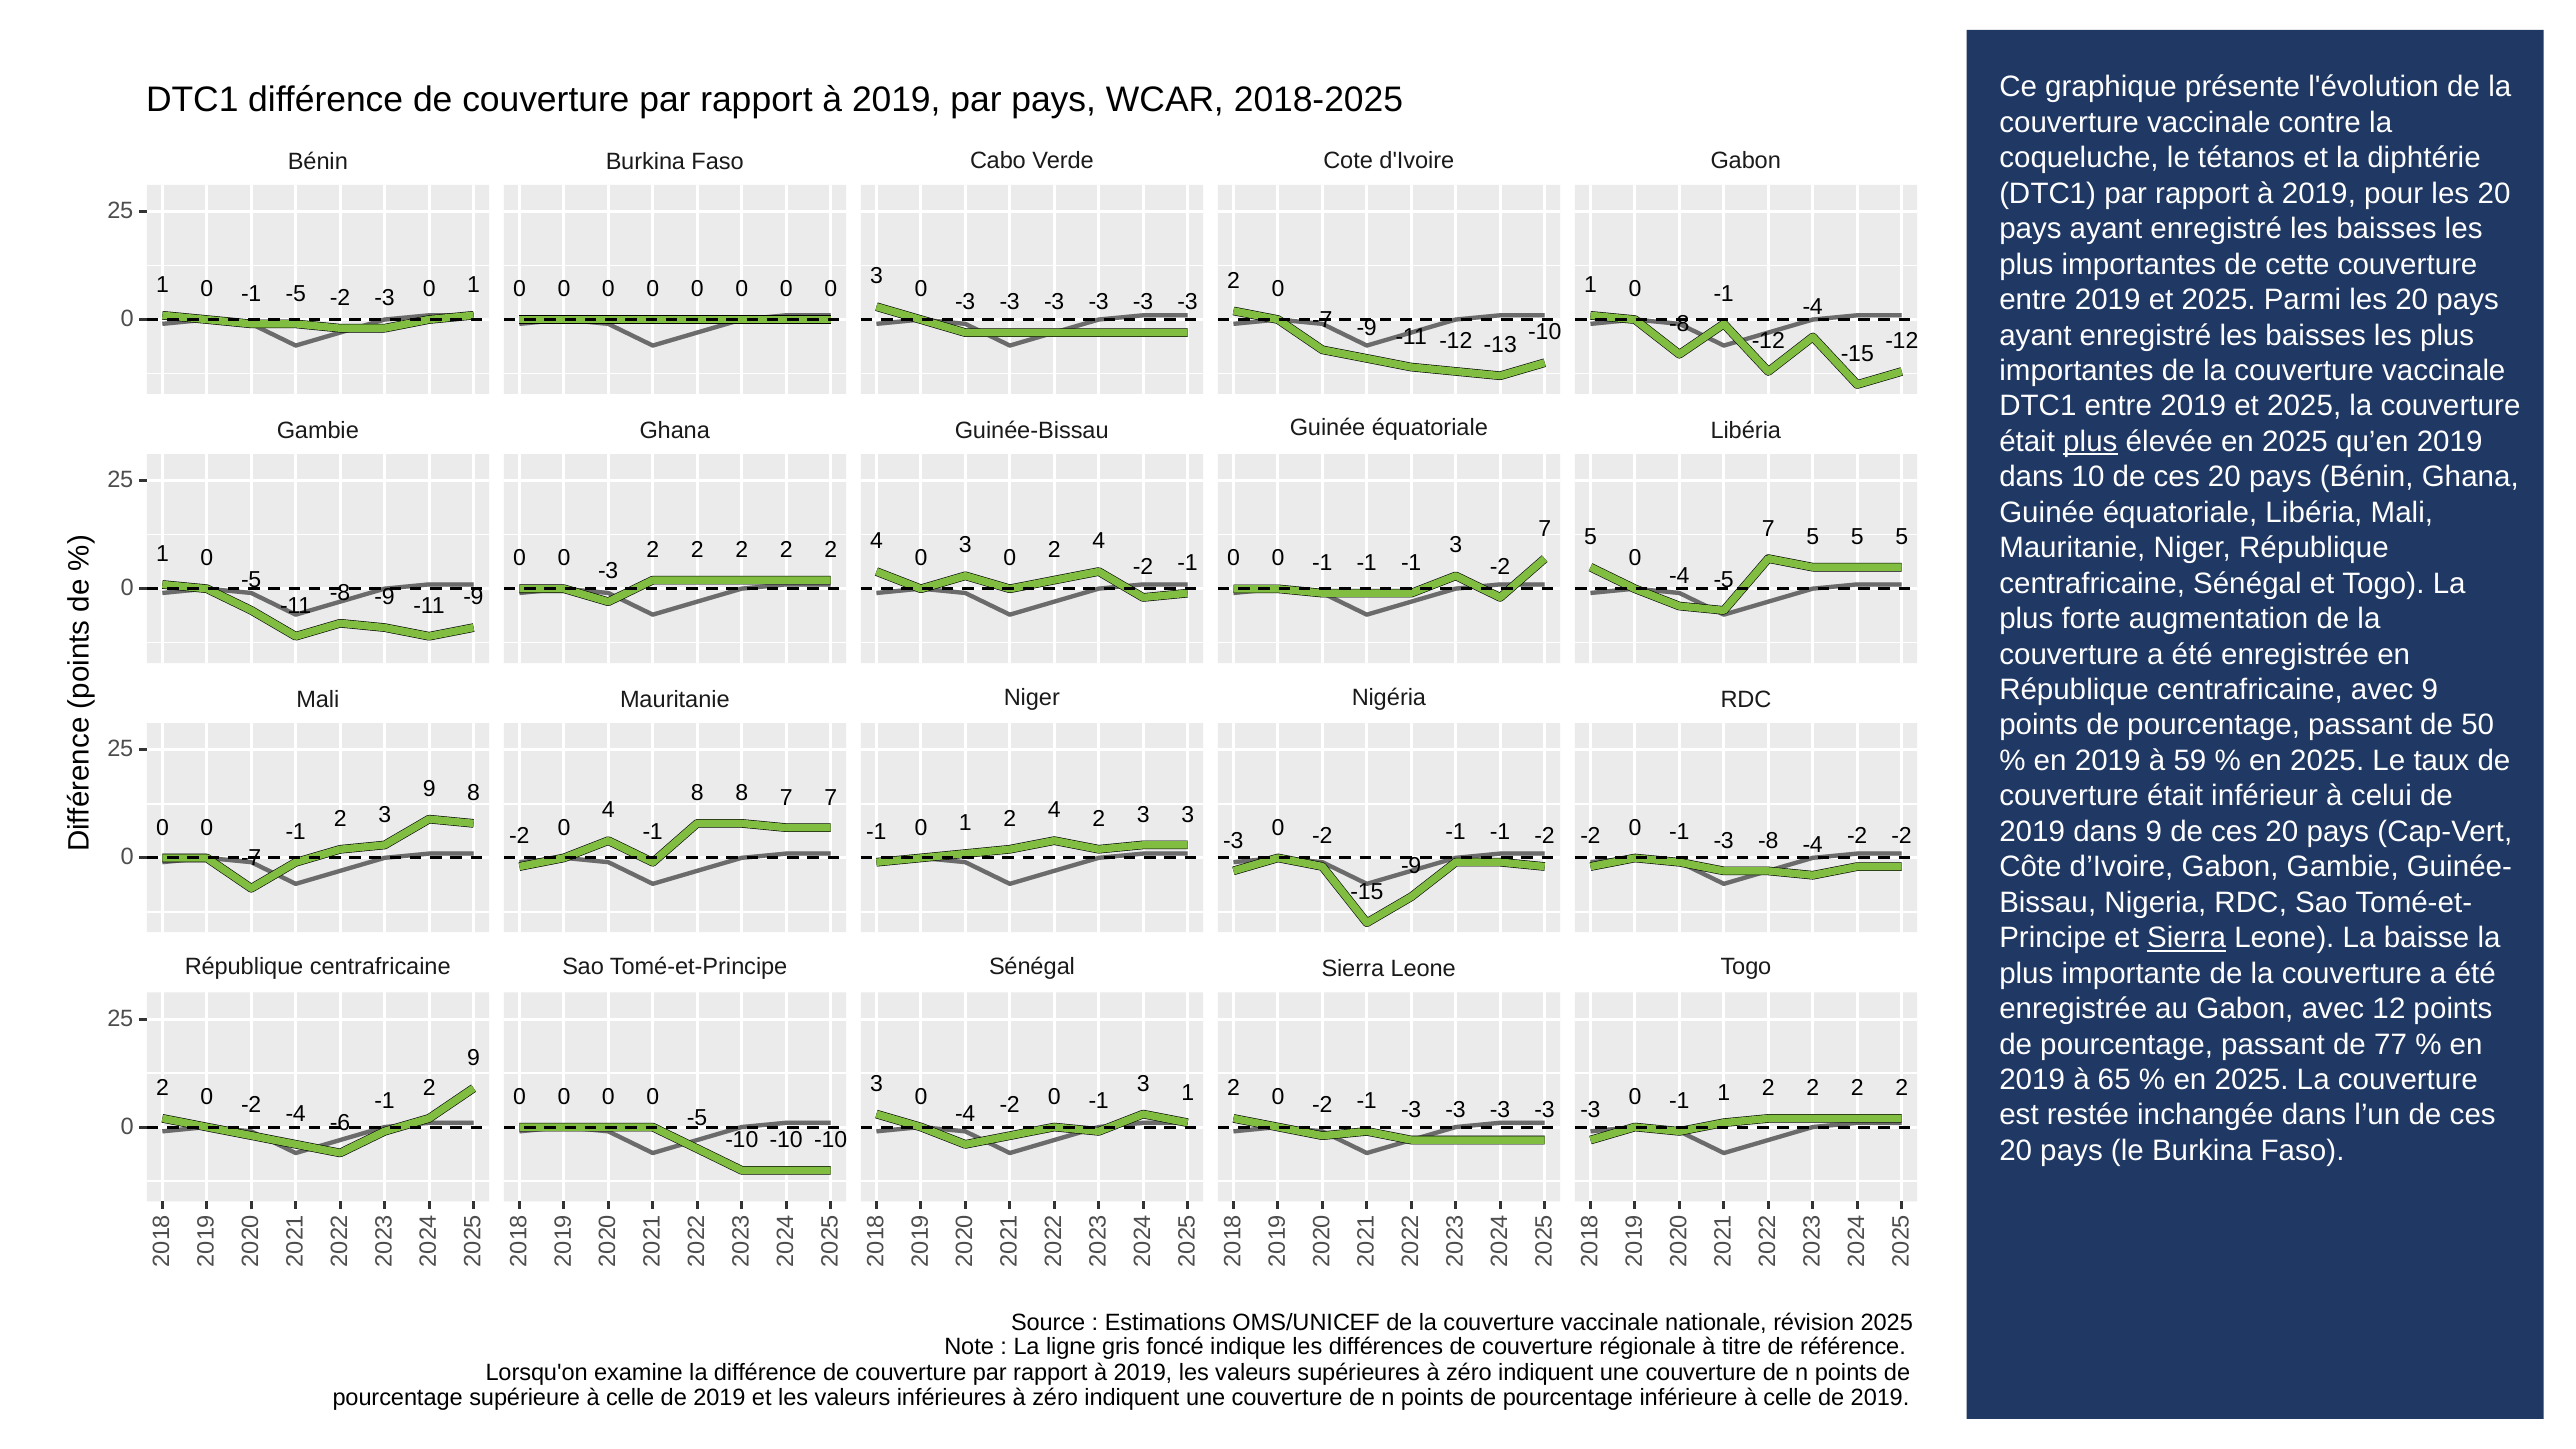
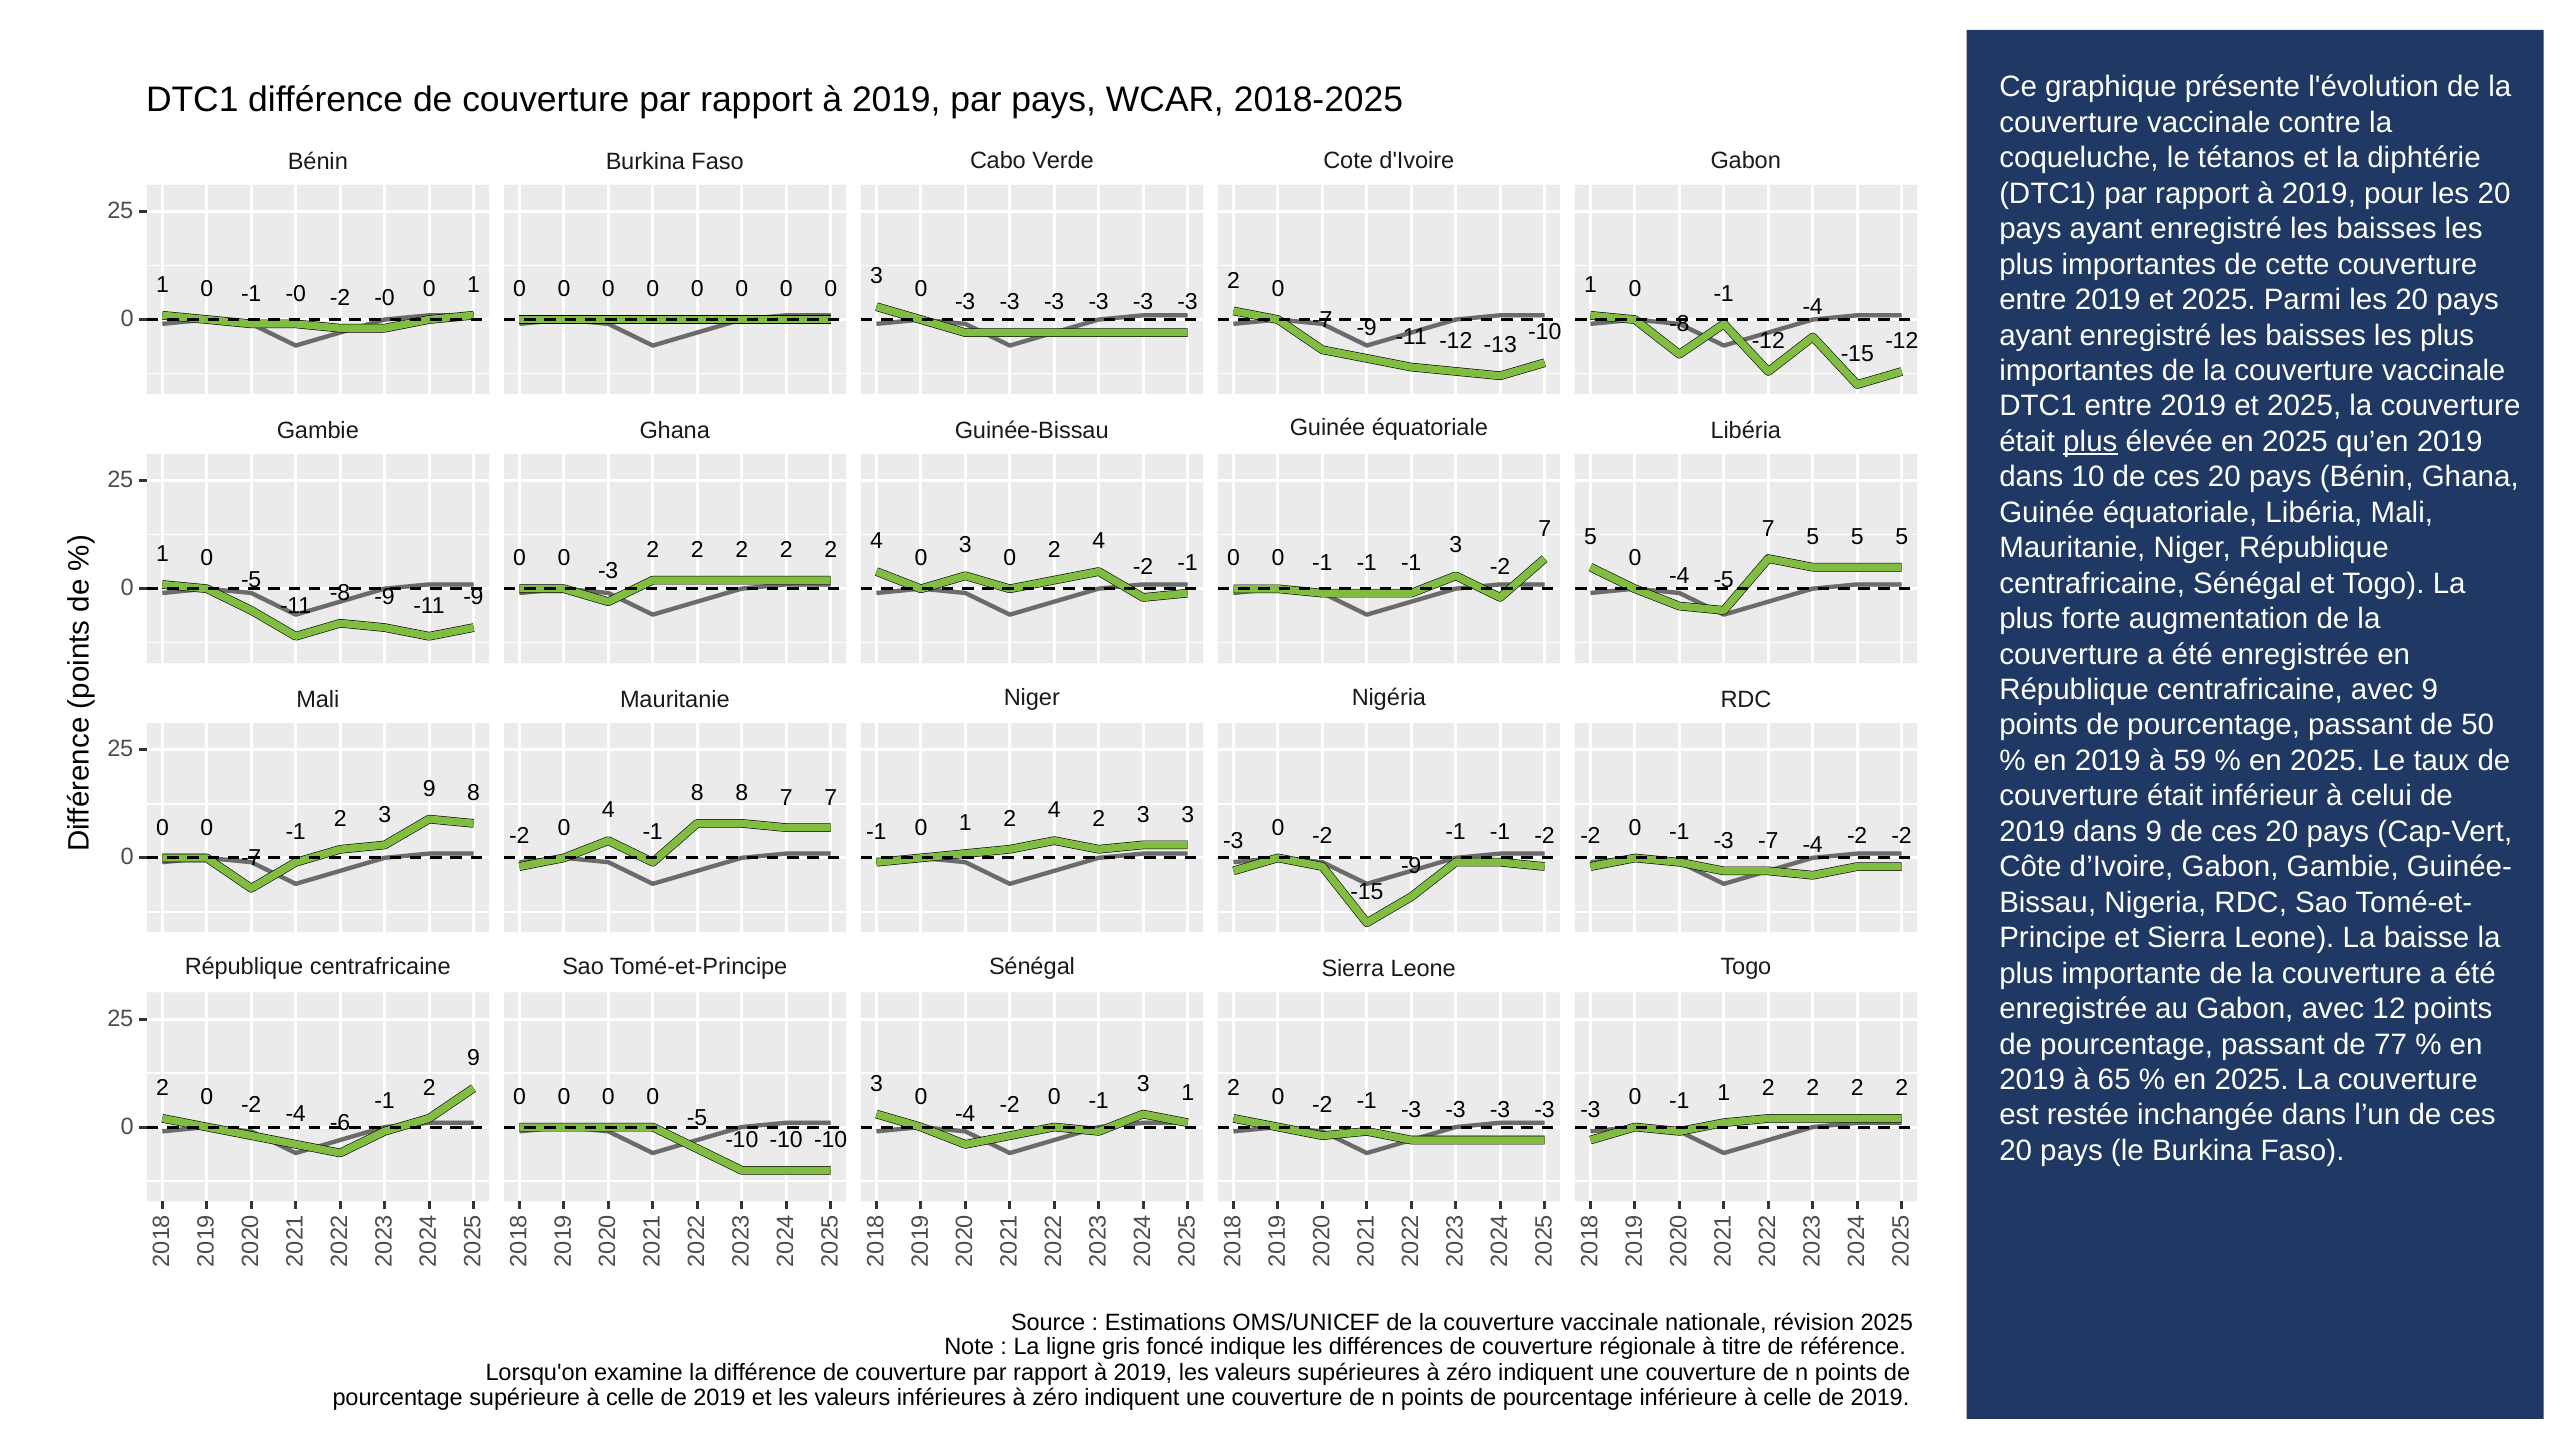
-1 -5: -5 -> -0
-3 at (385, 298): -3 -> -0
-3 -8: -8 -> -7
Sierra at (2187, 938) underline: present -> none
